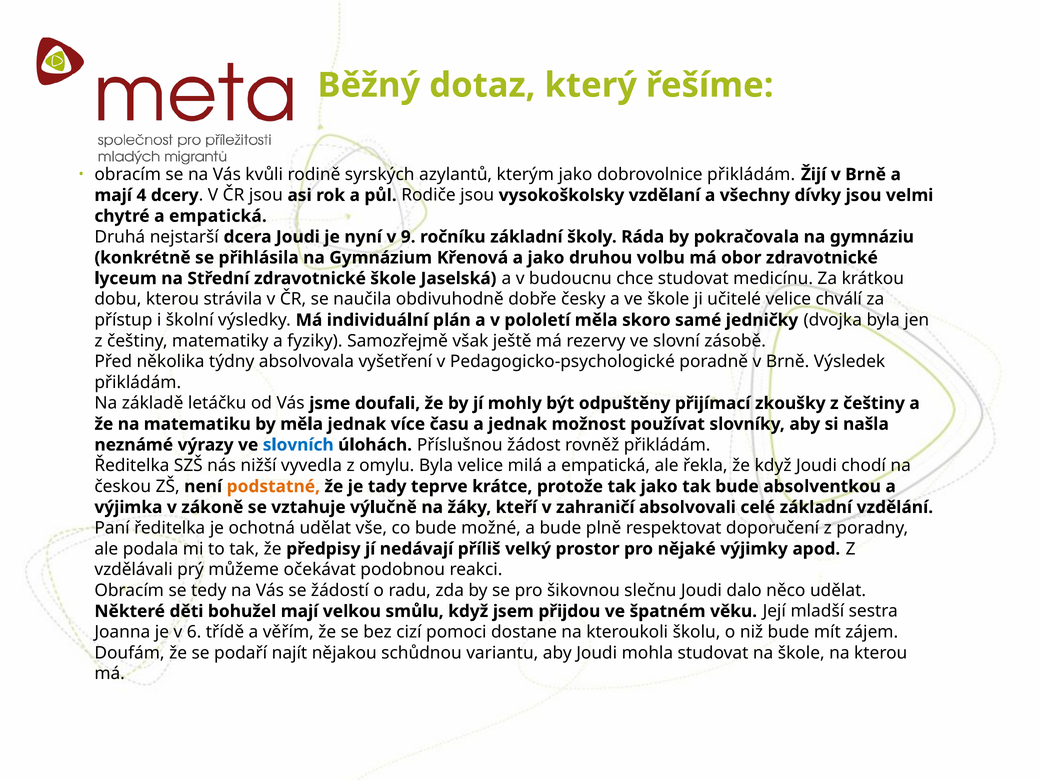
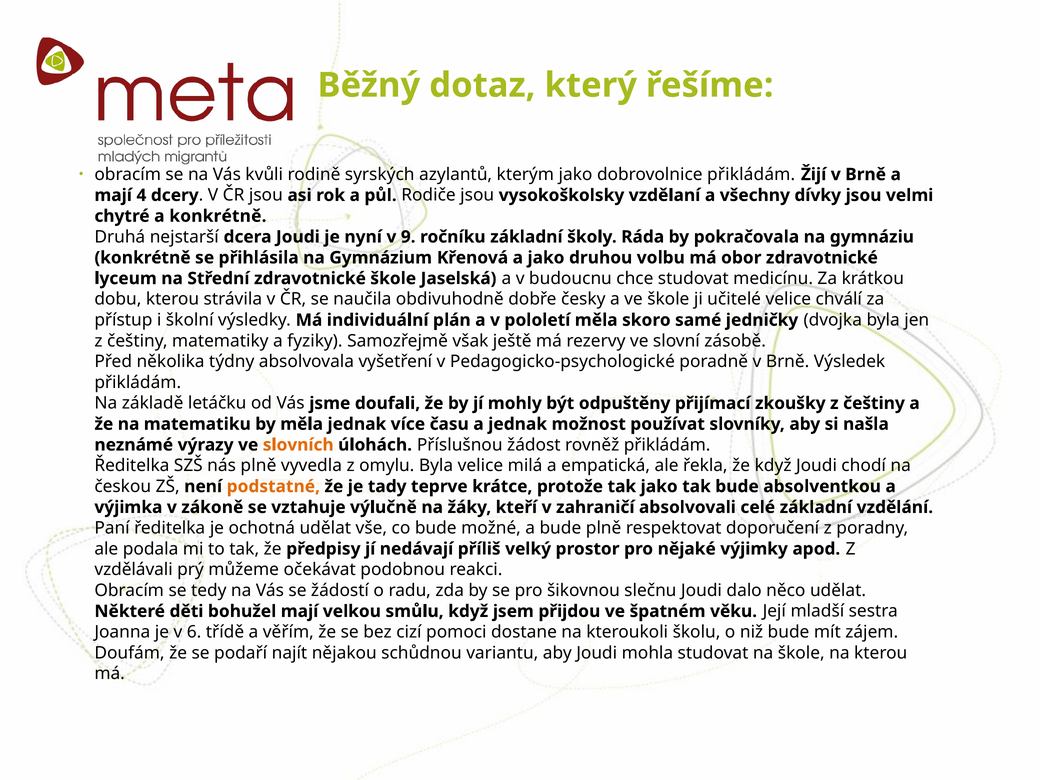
chytré a empatická: empatická -> konkrétně
slovních colour: blue -> orange
nás nižší: nižší -> plně
